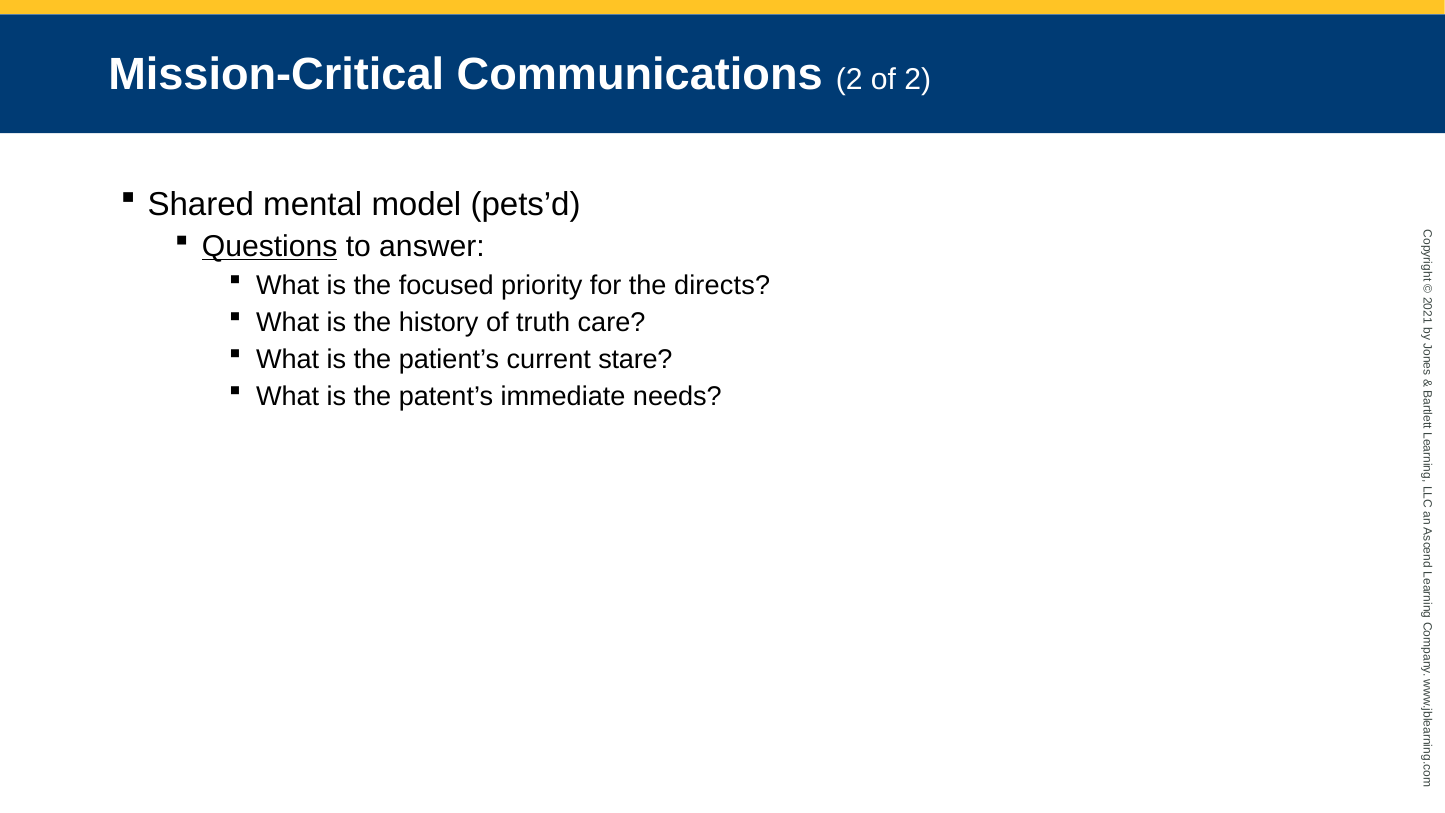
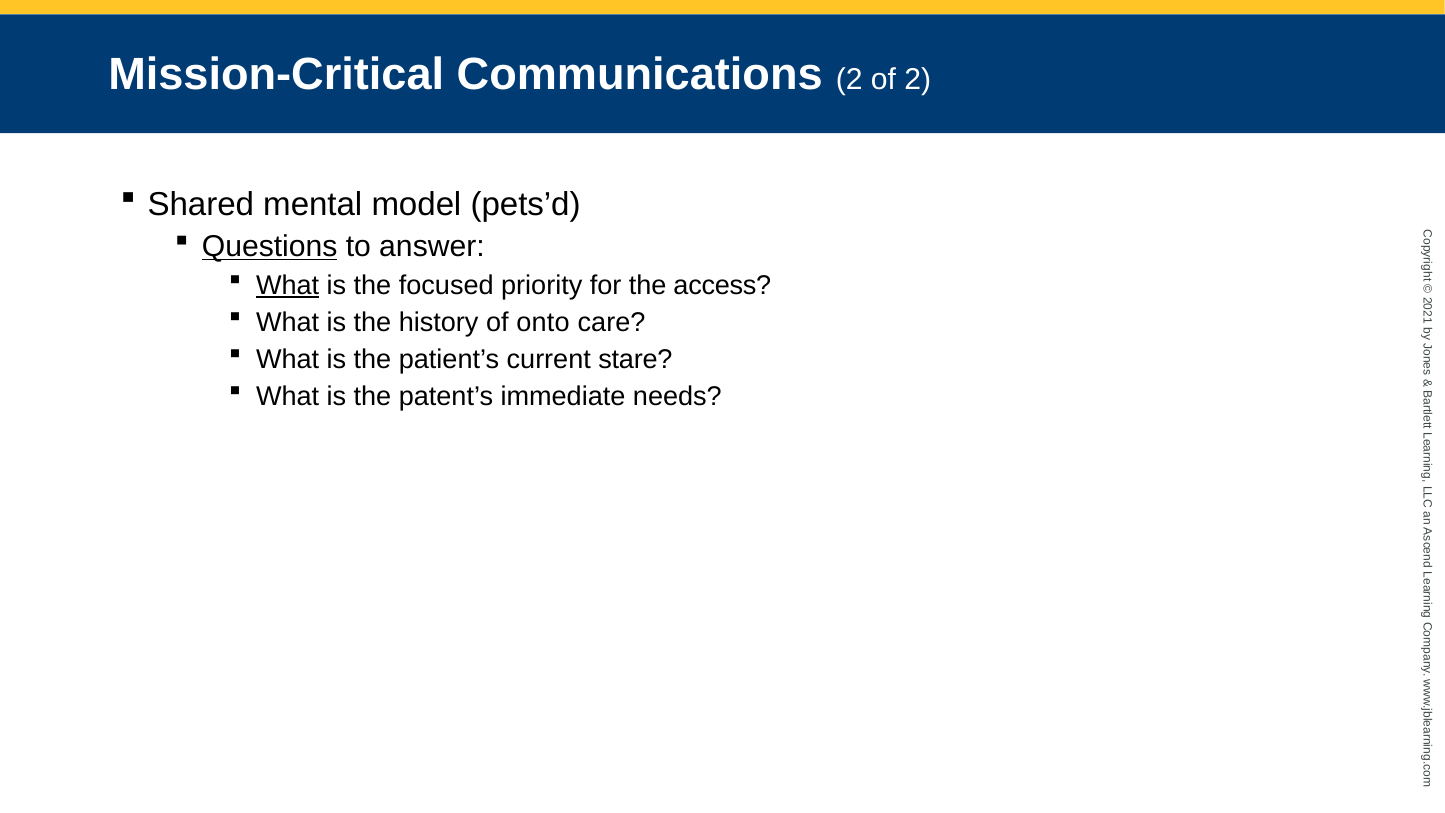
What at (288, 285) underline: none -> present
directs: directs -> access
truth: truth -> onto
